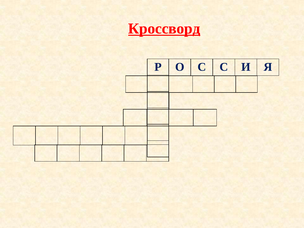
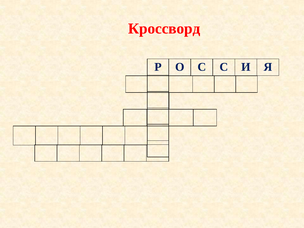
Кроссворд underline: present -> none
